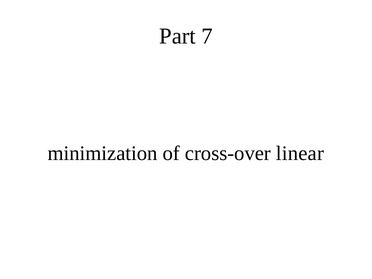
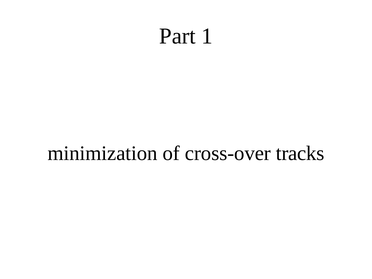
7: 7 -> 1
linear: linear -> tracks
